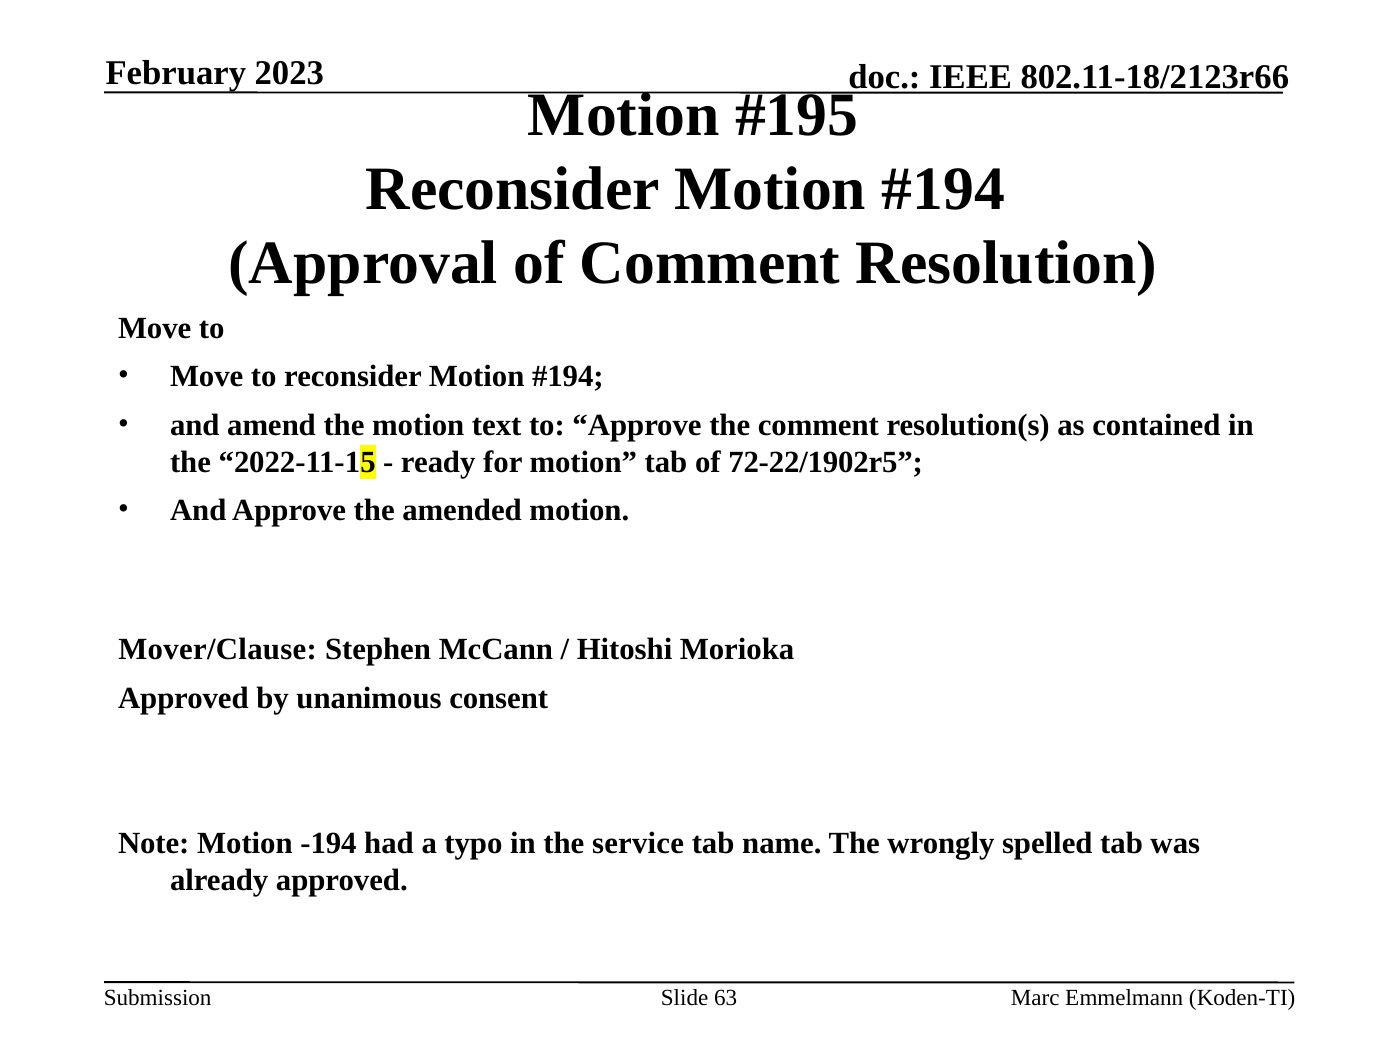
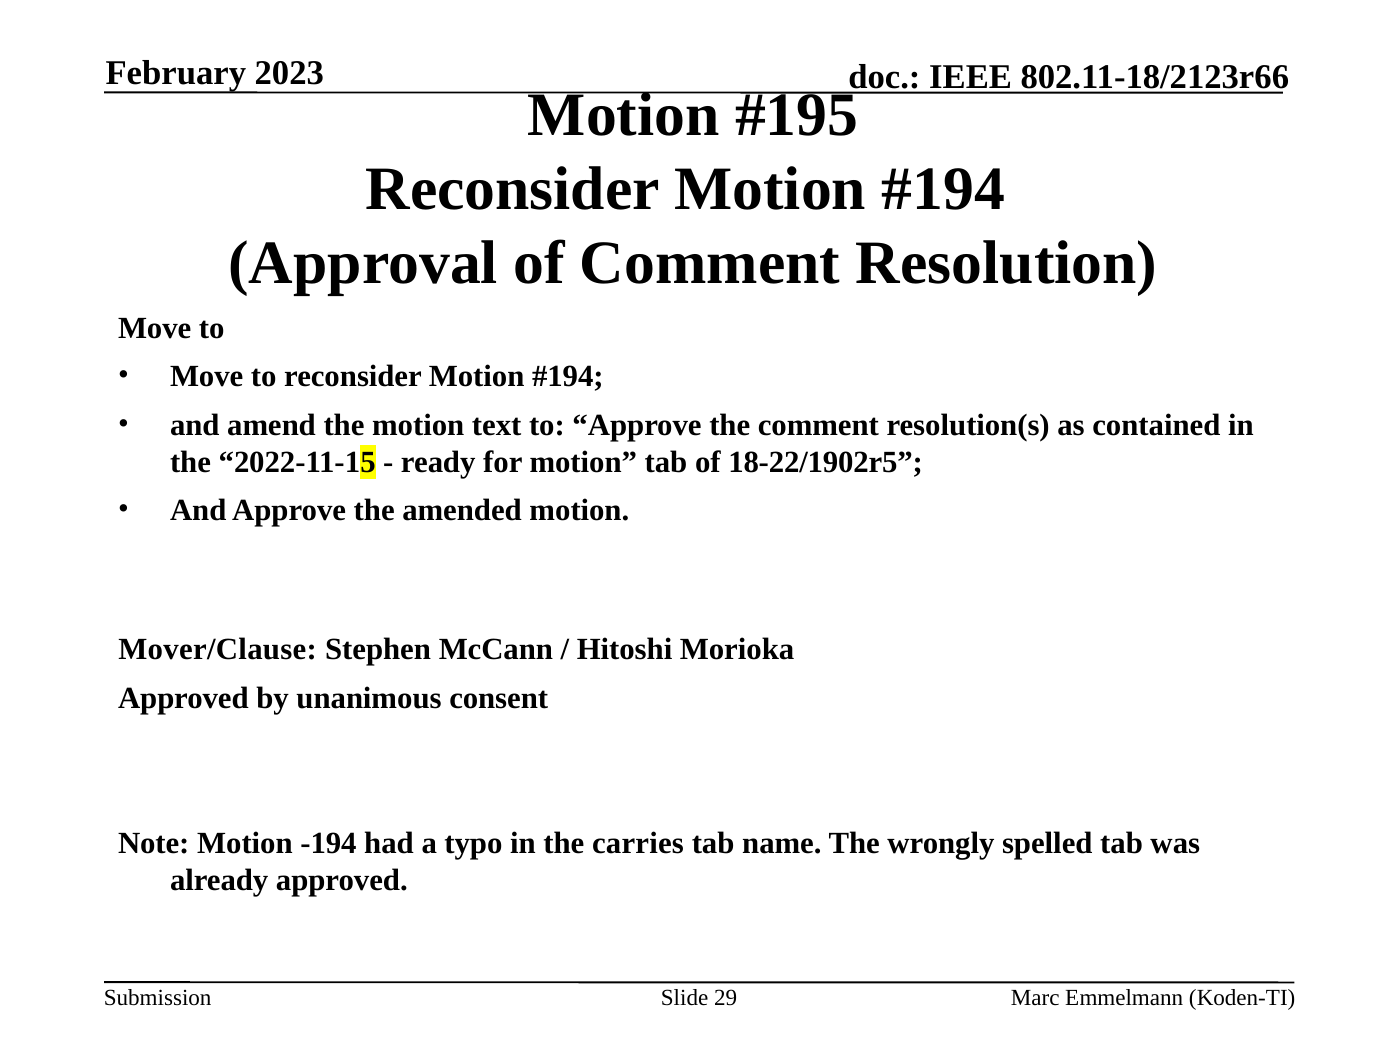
72-22/1902r5: 72-22/1902r5 -> 18-22/1902r5
service: service -> carries
63: 63 -> 29
